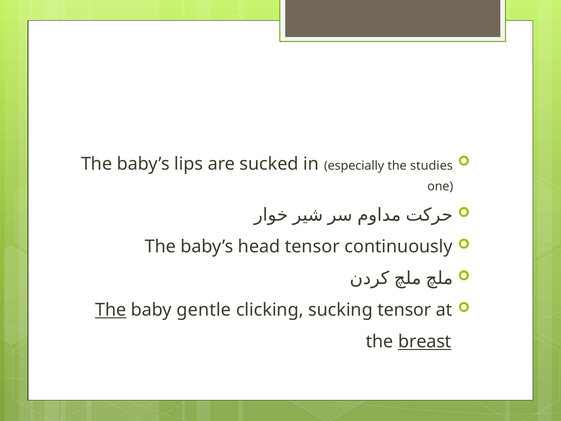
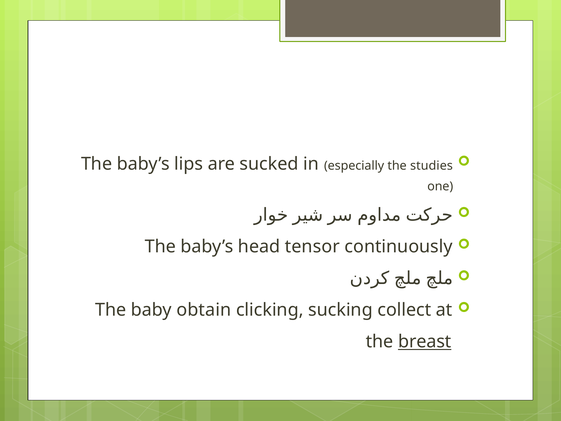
The at (111, 310) underline: present -> none
gentle: gentle -> obtain
sucking tensor: tensor -> collect
